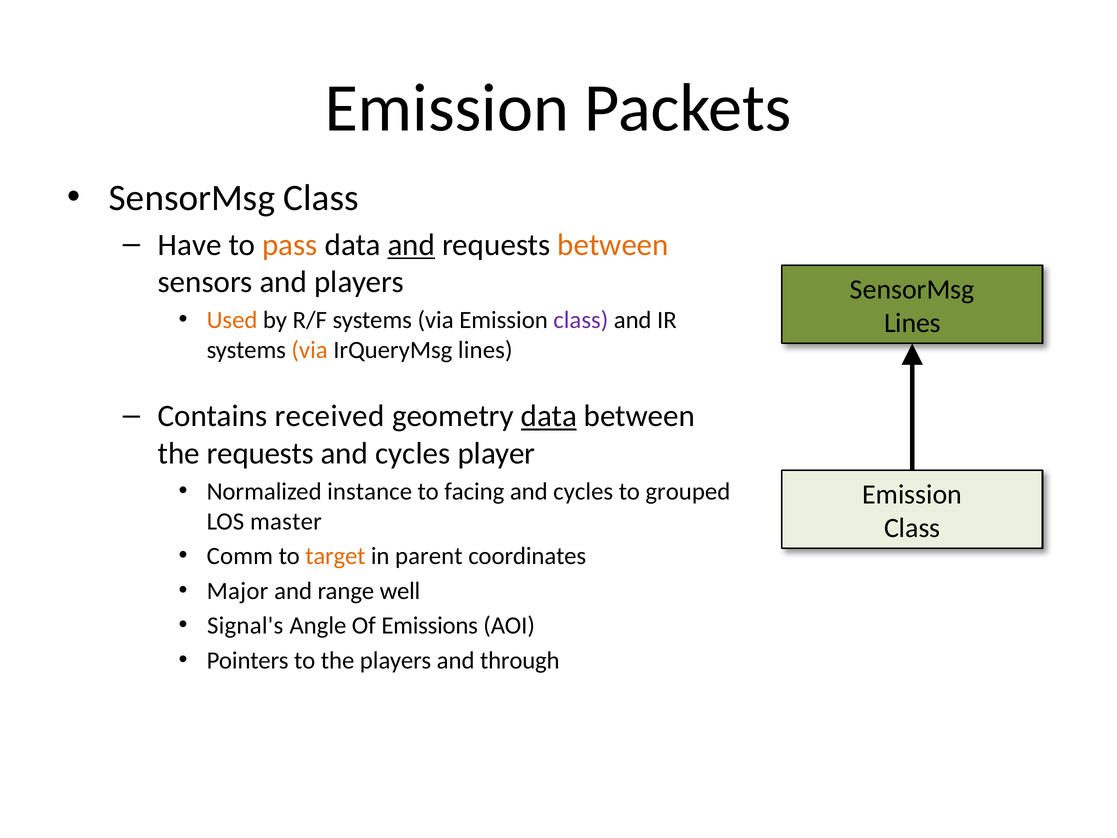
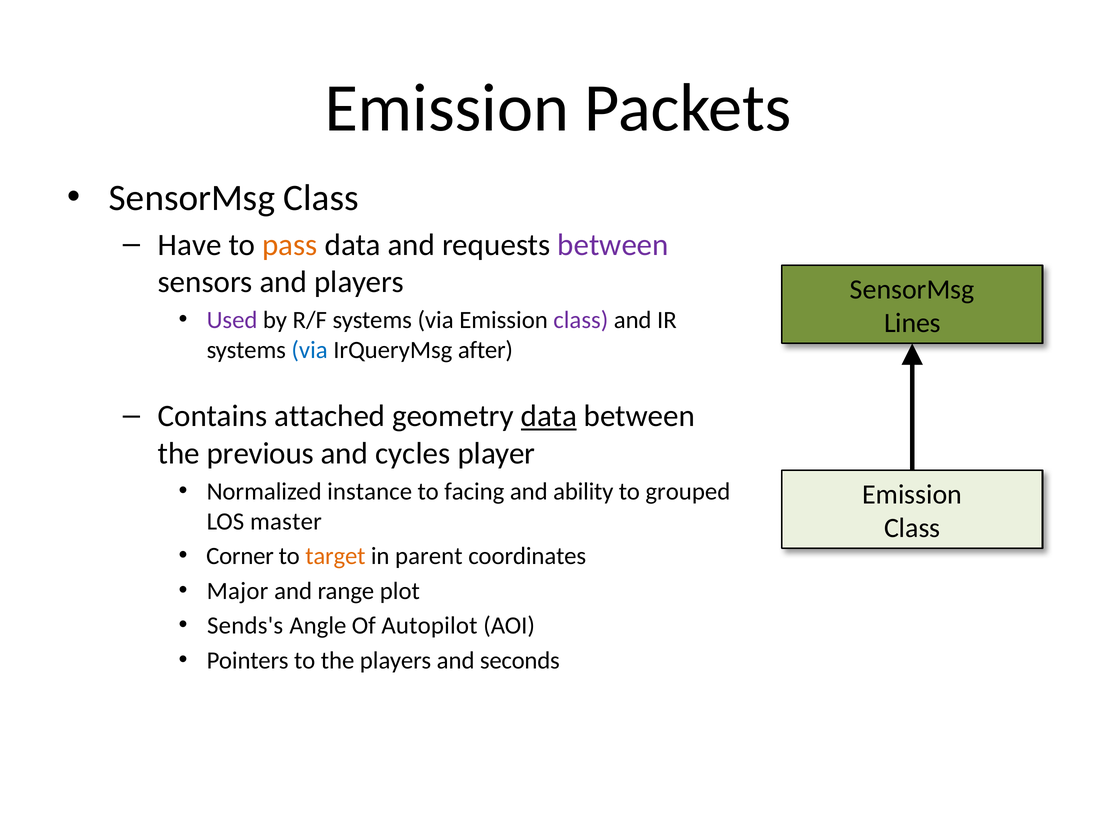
and at (411, 245) underline: present -> none
between at (613, 245) colour: orange -> purple
Used colour: orange -> purple
via at (310, 350) colour: orange -> blue
IrQueryMsg lines: lines -> after
received: received -> attached
the requests: requests -> previous
cycles at (583, 491): cycles -> ability
Comm: Comm -> Corner
well: well -> plot
Signal's: Signal's -> Sends's
Emissions: Emissions -> Autopilot
through: through -> seconds
